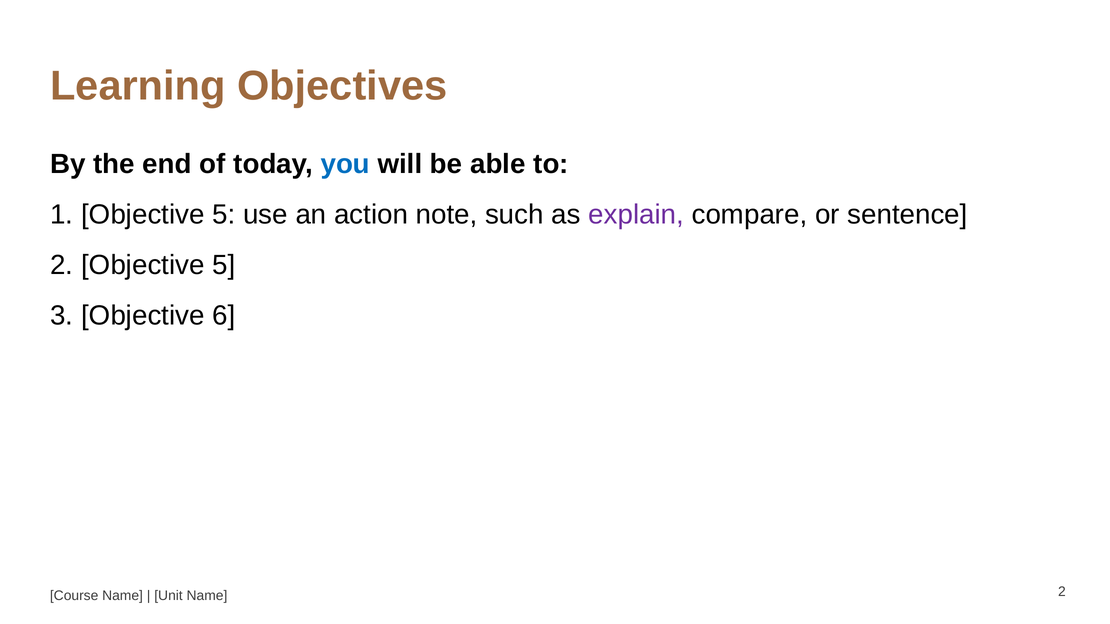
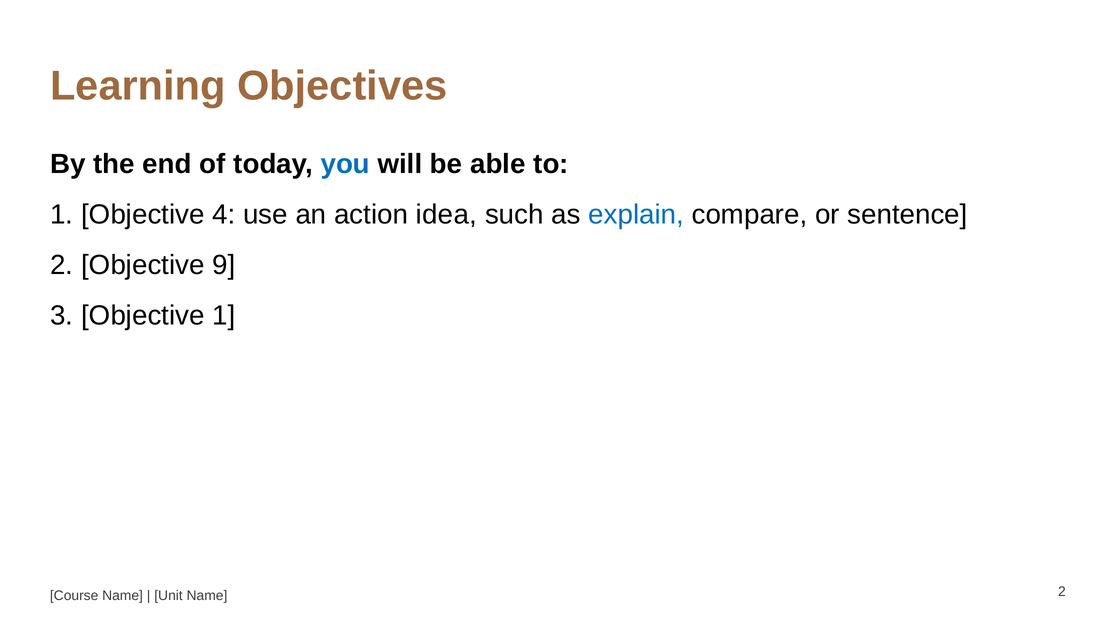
1 Objective 5: 5 -> 4
note: note -> idea
explain colour: purple -> blue
2 Objective 5: 5 -> 9
Objective 6: 6 -> 1
